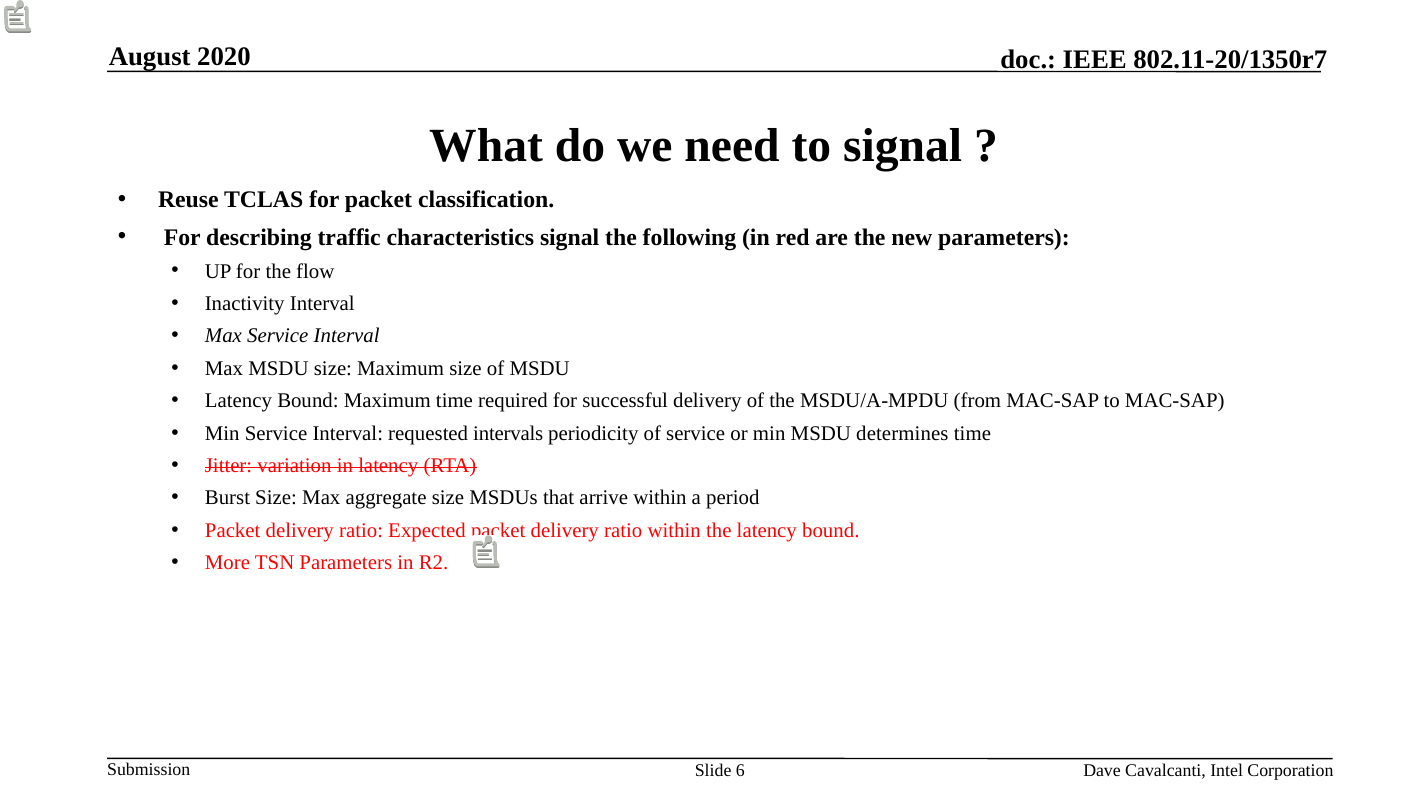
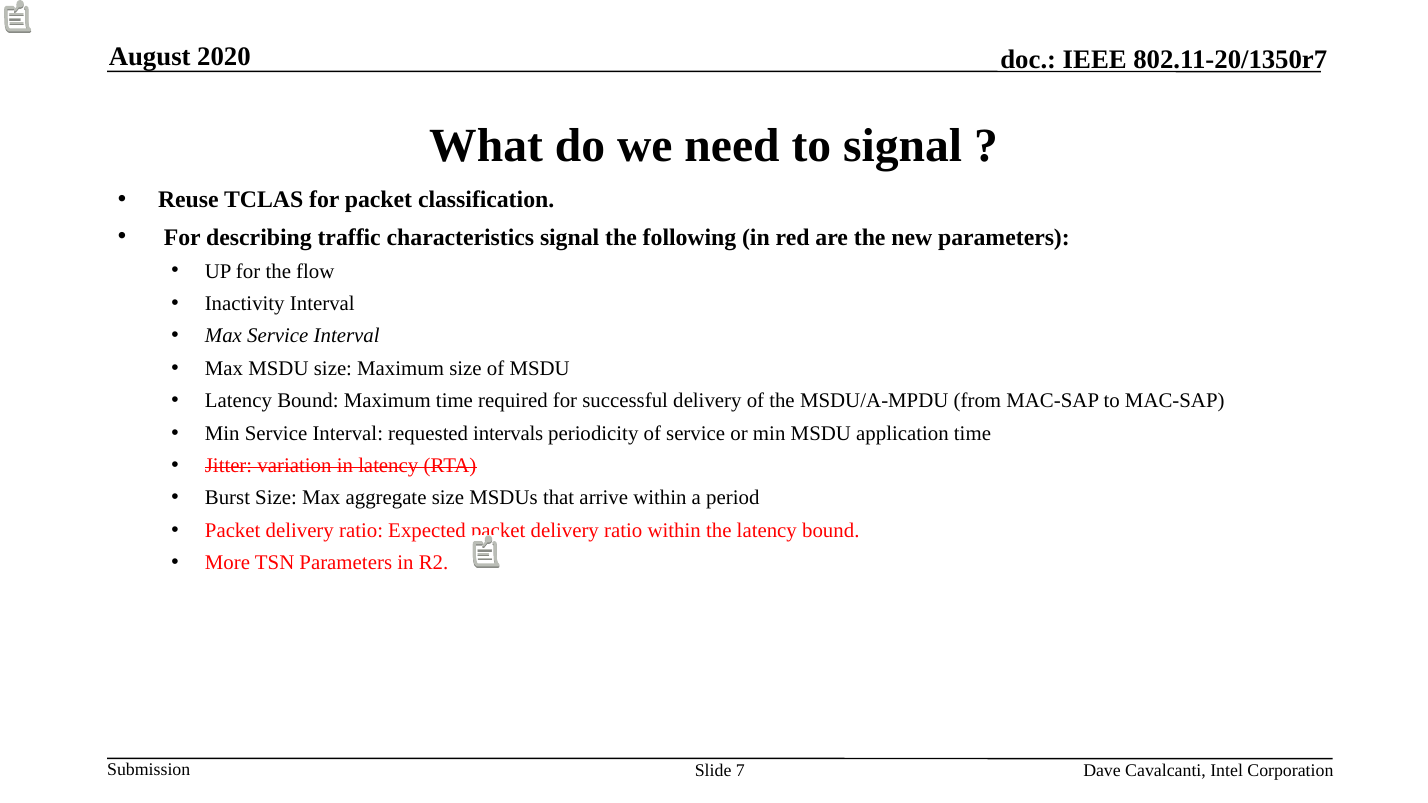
determines: determines -> application
6: 6 -> 7
